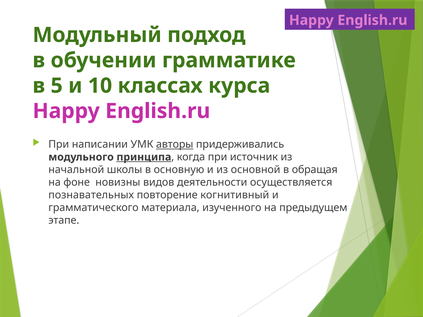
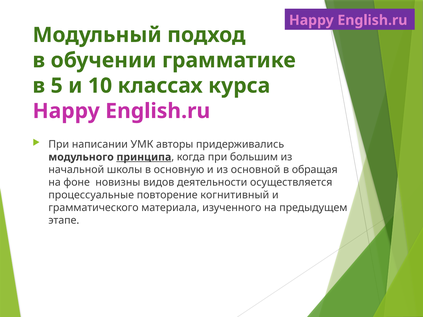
авторы underline: present -> none
источник: источник -> большим
познавательных: познавательных -> процессуальные
